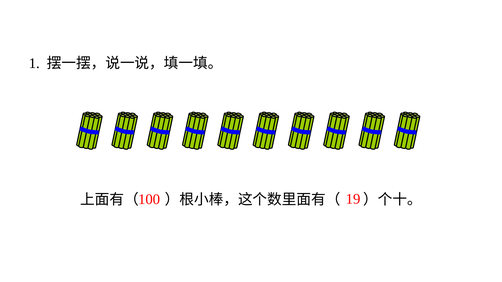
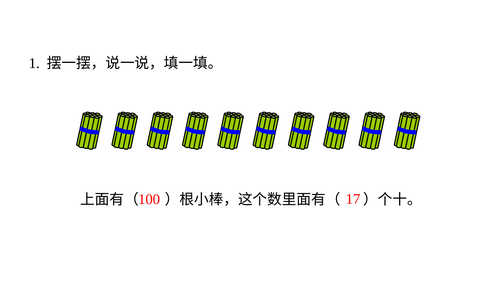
19: 19 -> 17
